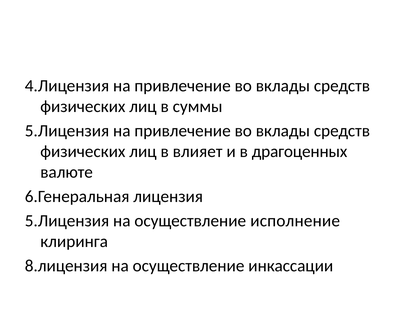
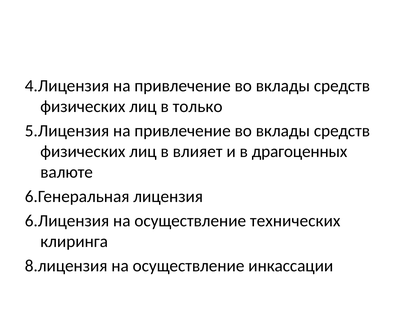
суммы: суммы -> только
5.Лицензия at (67, 221): 5.Лицензия -> 6.Лицензия
исполнение: исполнение -> технических
